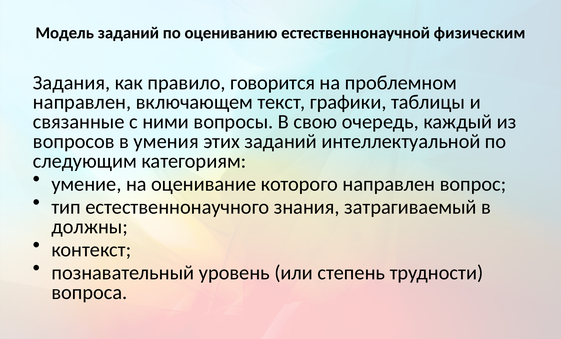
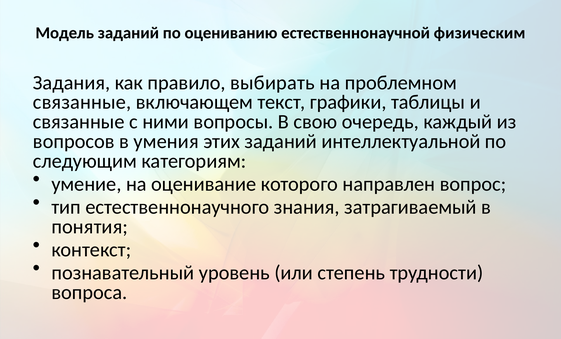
говорится: говорится -> выбирать
направлен at (82, 102): направлен -> связанные
должны: должны -> понятия
